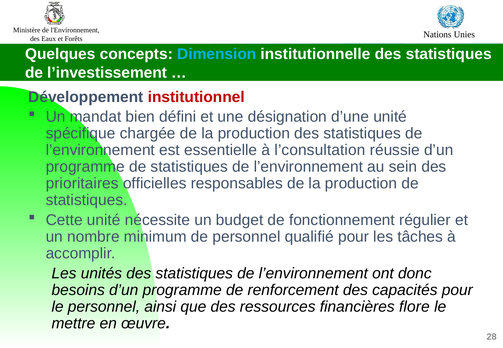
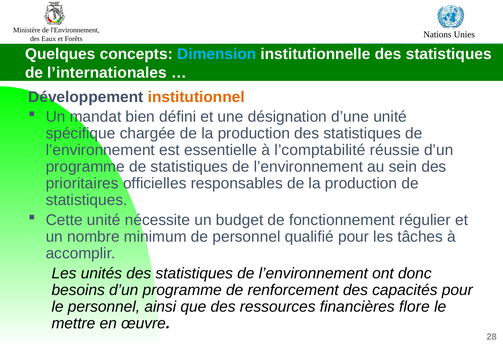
l’investissement: l’investissement -> l’internationales
institutionnel colour: red -> orange
l’consultation: l’consultation -> l’comptabilité
